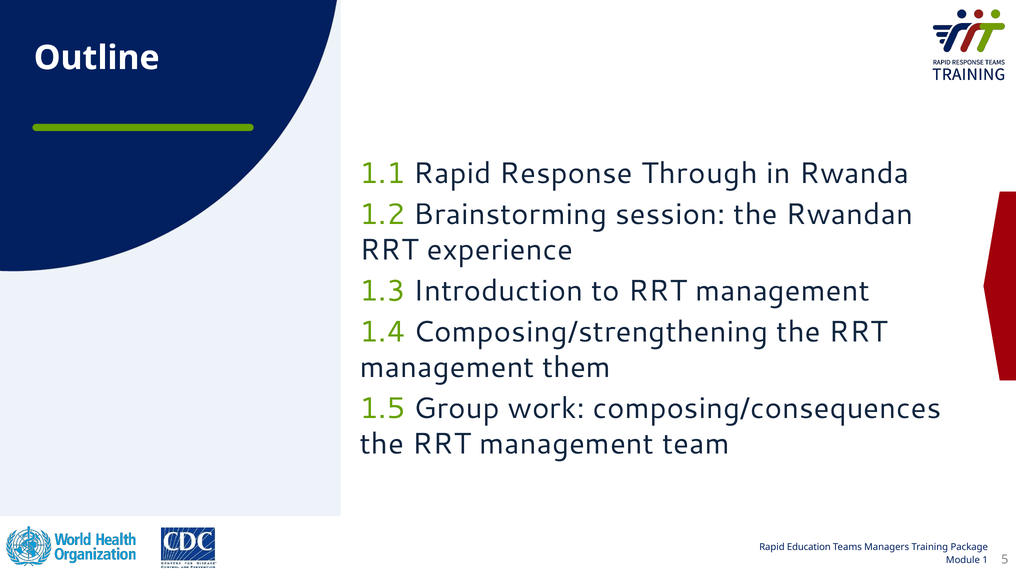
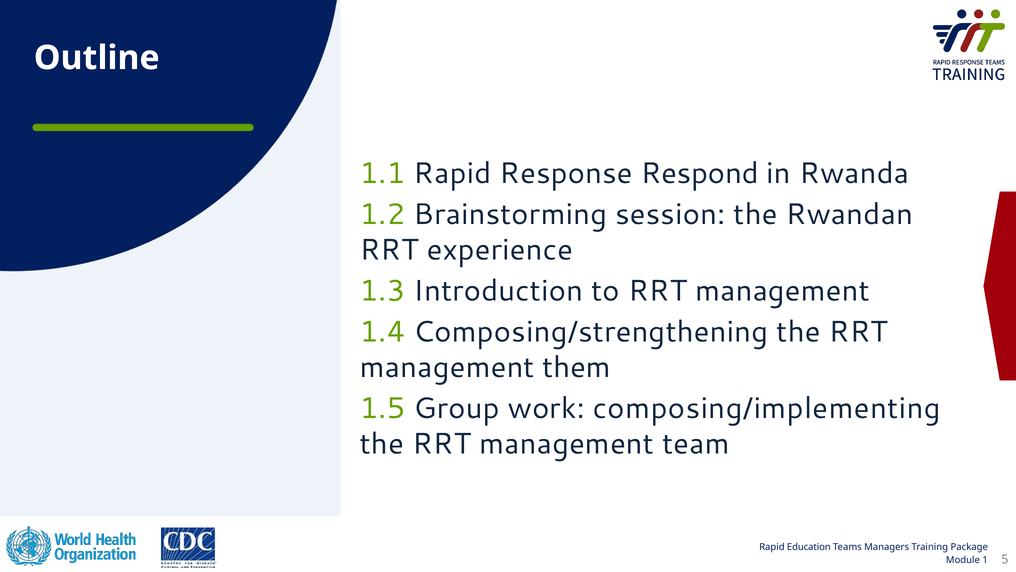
Through: Through -> Respond
composing/consequences: composing/consequences -> composing/implementing
